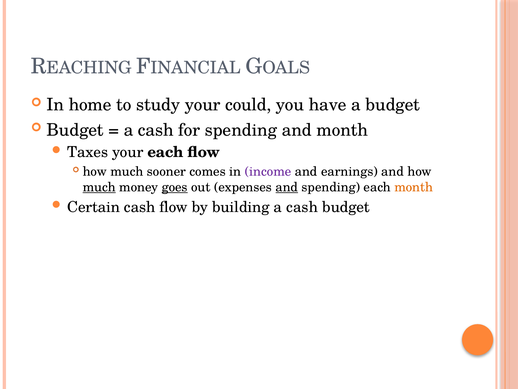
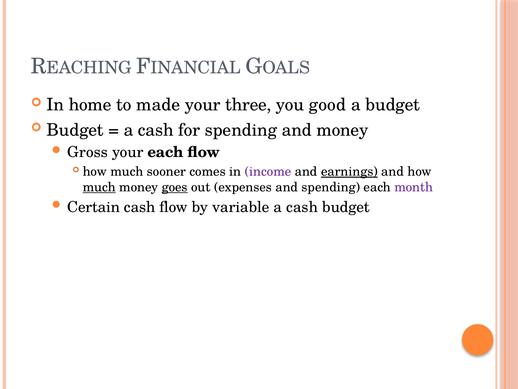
study: study -> made
could: could -> three
have: have -> good
and month: month -> money
Taxes: Taxes -> Gross
earnings underline: none -> present
and at (287, 187) underline: present -> none
month at (414, 187) colour: orange -> purple
building: building -> variable
